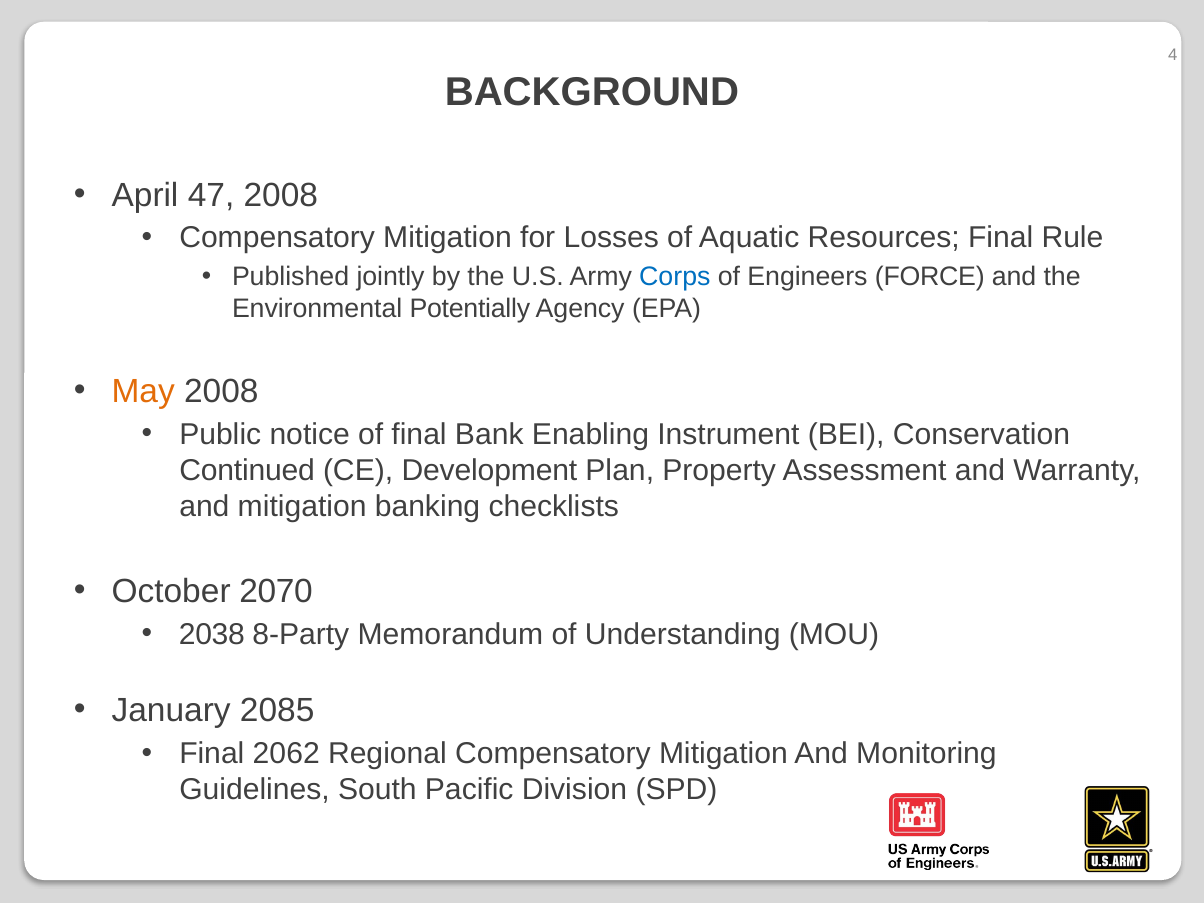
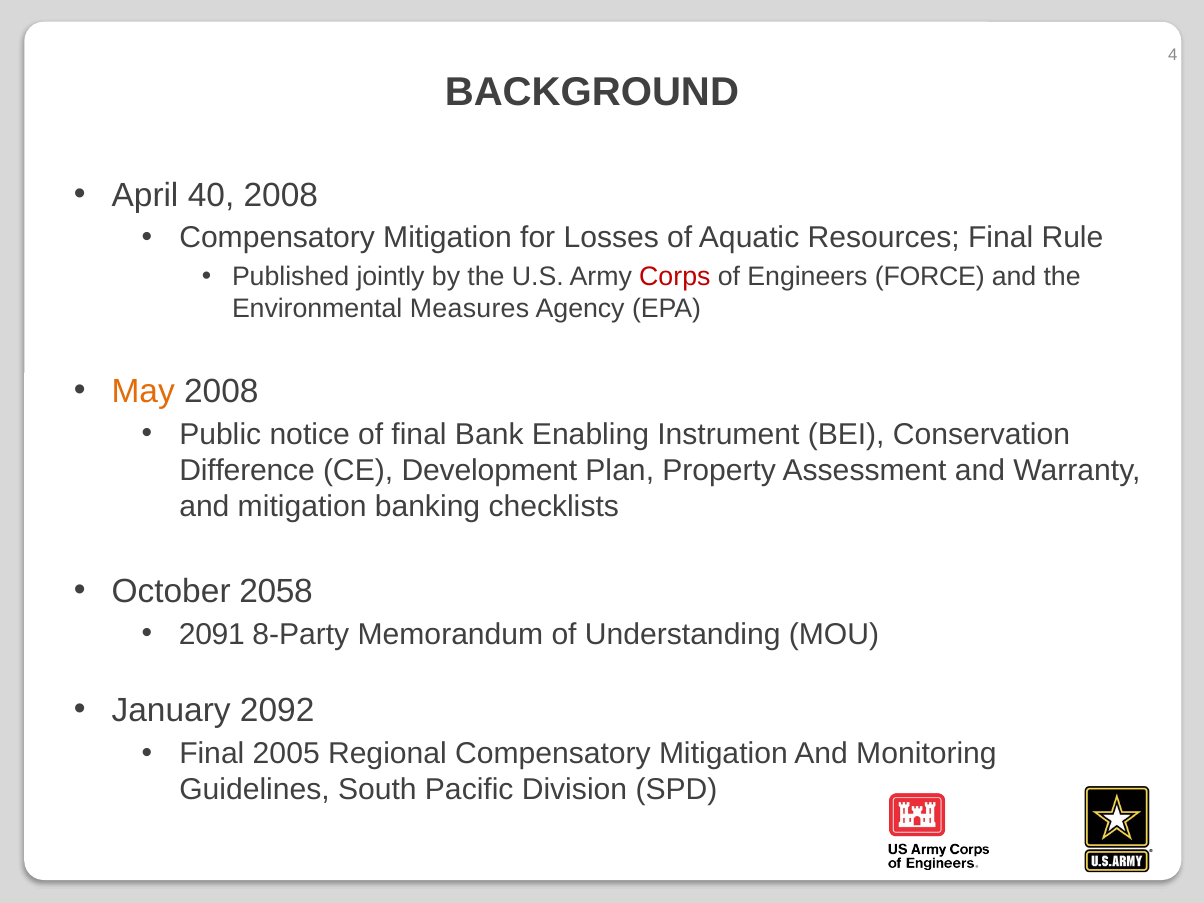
47: 47 -> 40
Corps colour: blue -> red
Potentially: Potentially -> Measures
Continued: Continued -> Difference
2070: 2070 -> 2058
2038: 2038 -> 2091
2085: 2085 -> 2092
2062: 2062 -> 2005
